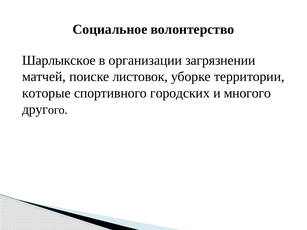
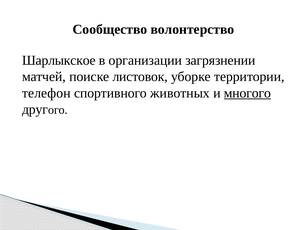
Социальное: Социальное -> Сообщество
которые: которые -> телефон
городских: городских -> животных
многого underline: none -> present
